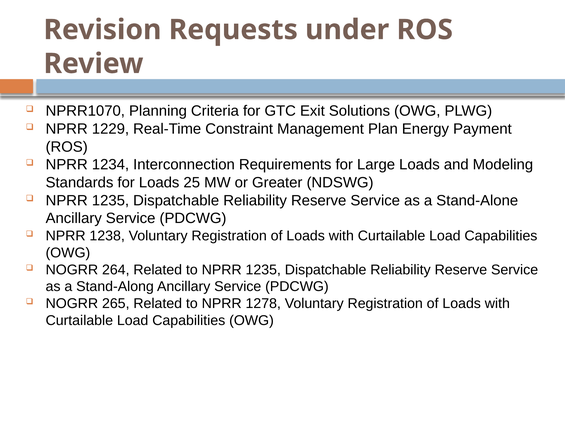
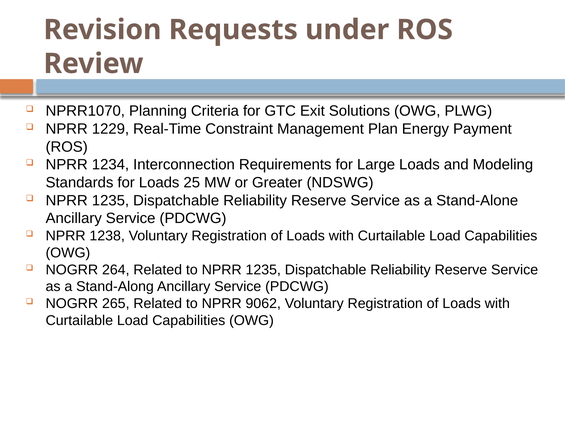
1278: 1278 -> 9062
